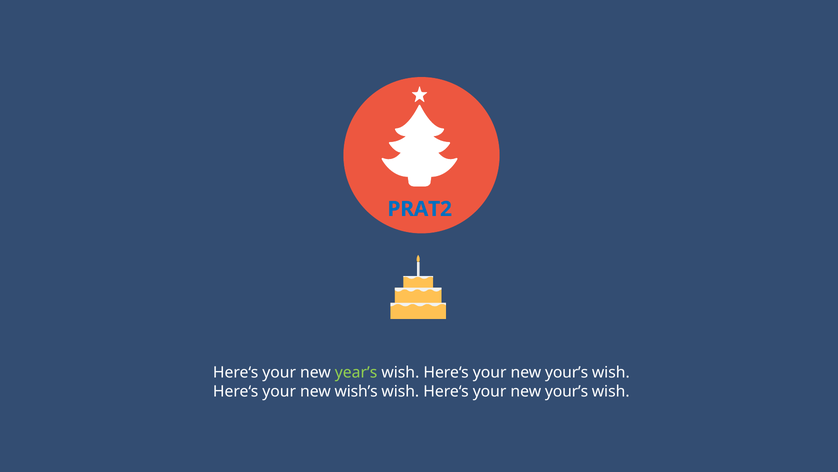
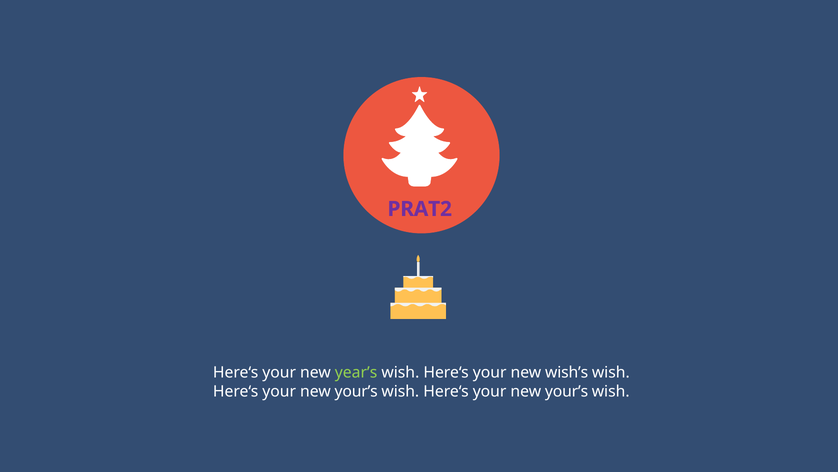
PRAT2 colour: blue -> purple
your’s at (567, 372): your’s -> wish’s
wish’s at (356, 391): wish’s -> your’s
